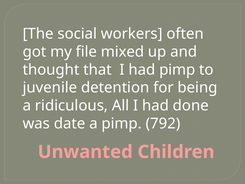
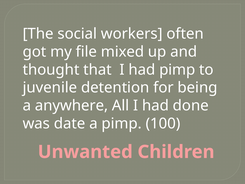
ridiculous: ridiculous -> anywhere
792: 792 -> 100
